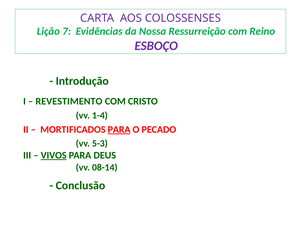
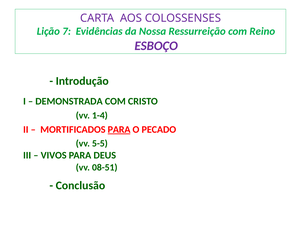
REVESTIMENTO: REVESTIMENTO -> DEMONSTRADA
5-3: 5-3 -> 5-5
VIVOS underline: present -> none
08-14: 08-14 -> 08-51
